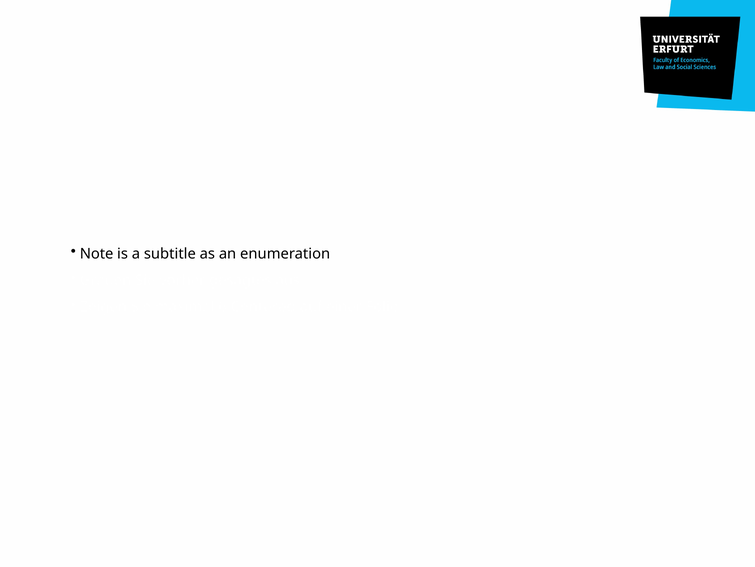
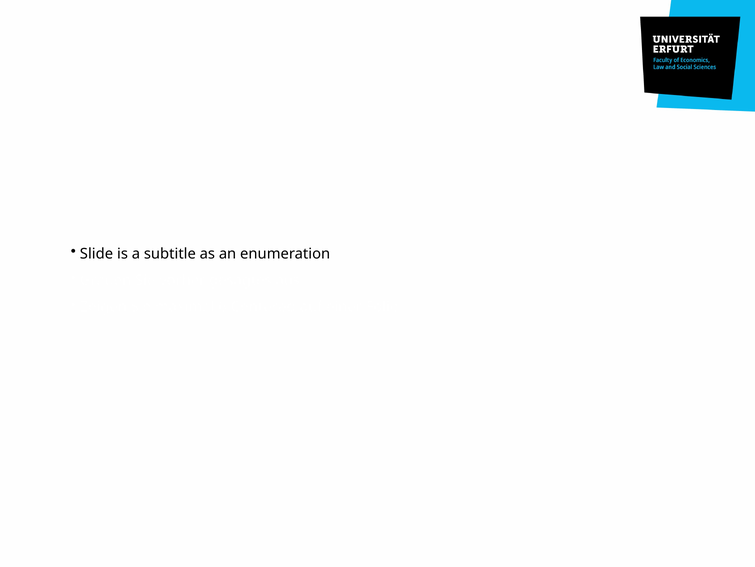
Note: Note -> Slide
